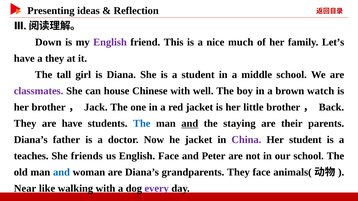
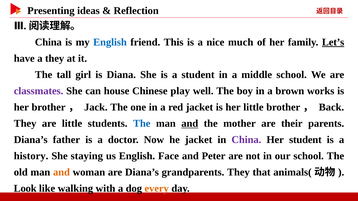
Down at (48, 42): Down -> China
English at (110, 42) colour: purple -> blue
Let’s underline: none -> present
Chinese with: with -> play
watch: watch -> works
are have: have -> little
staying: staying -> mother
teaches: teaches -> history
friends: friends -> staying
and at (61, 173) colour: blue -> orange
They face: face -> that
Near: Near -> Look
every colour: purple -> orange
